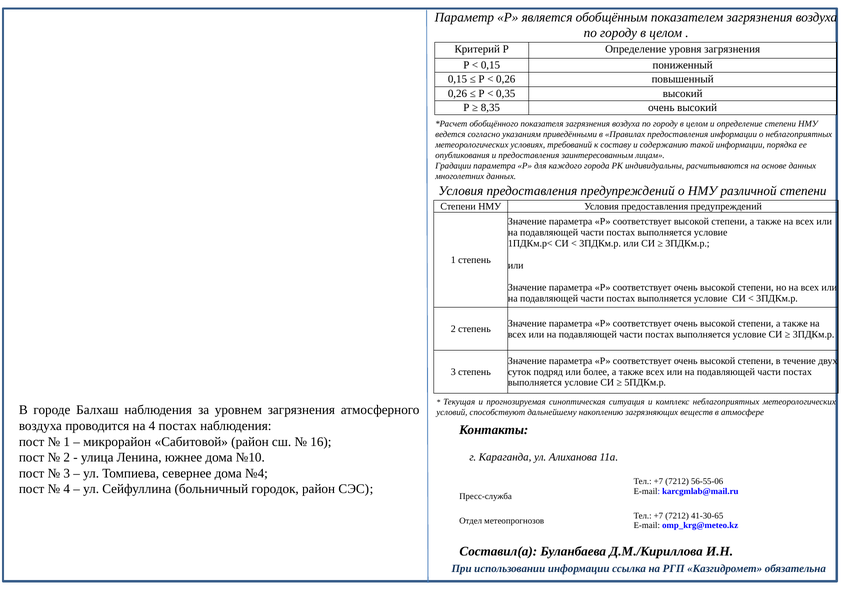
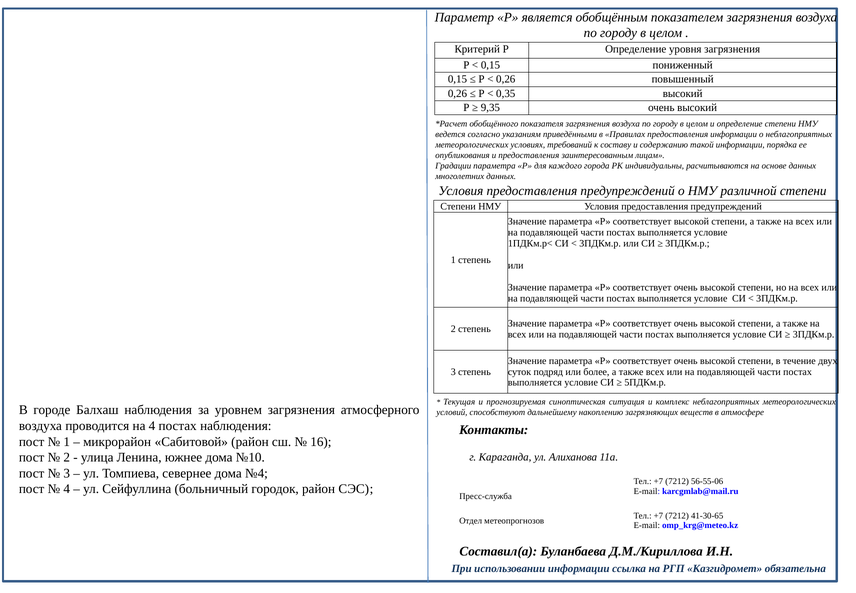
8,35: 8,35 -> 9,35
